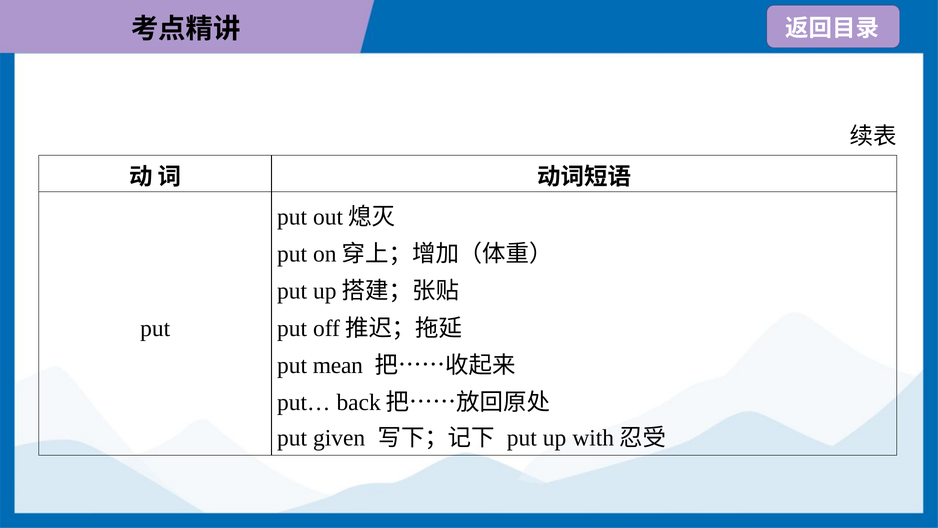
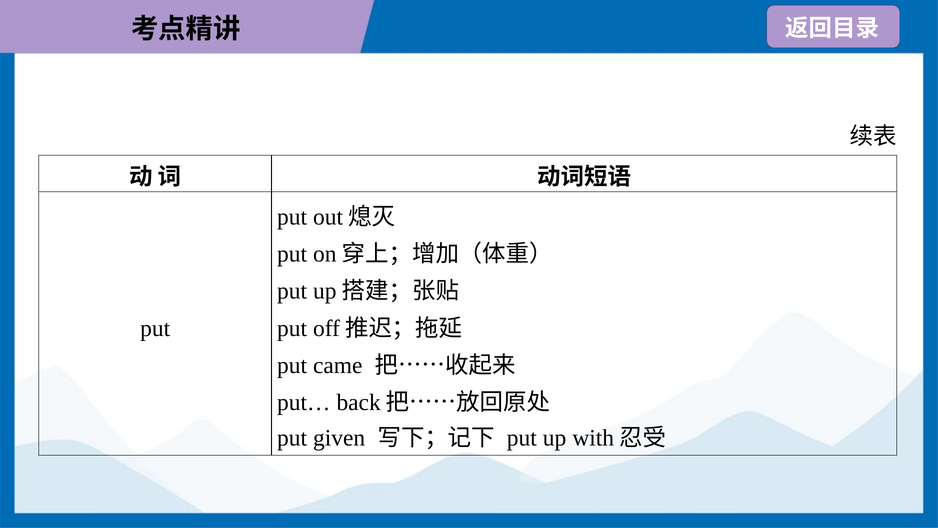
mean: mean -> came
